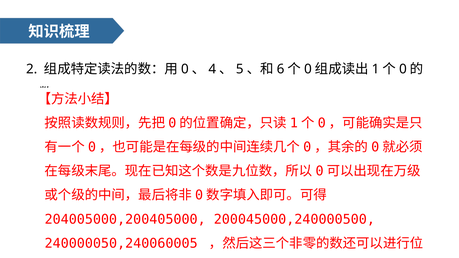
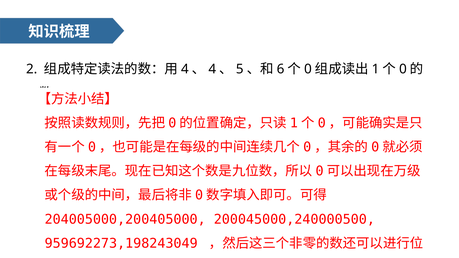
0 at (185, 69): 0 -> 4
240000050,240060005: 240000050,240060005 -> 959692273,198243049
